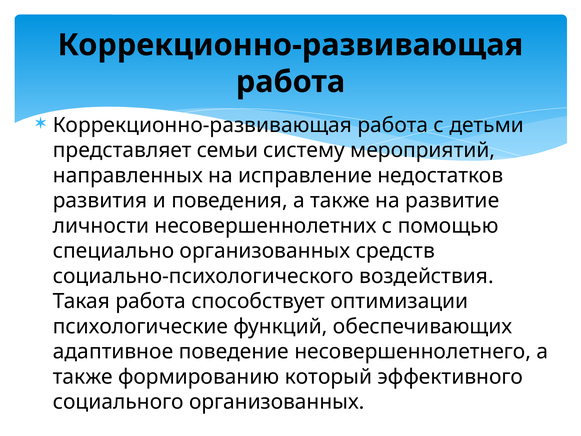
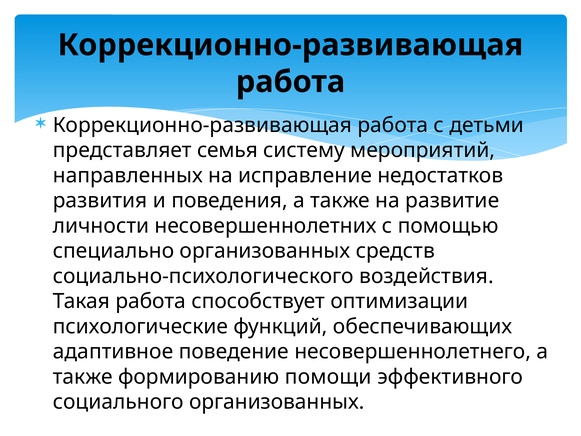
семьи: семьи -> семья
который: который -> помощи
